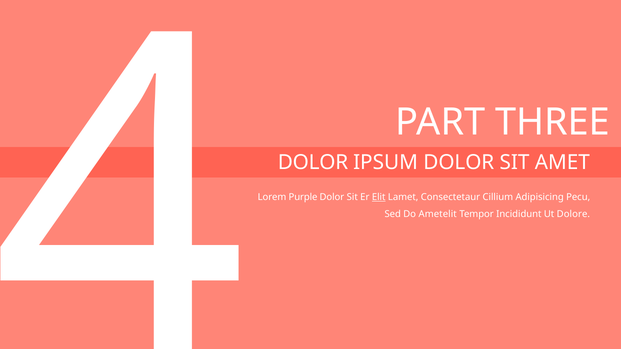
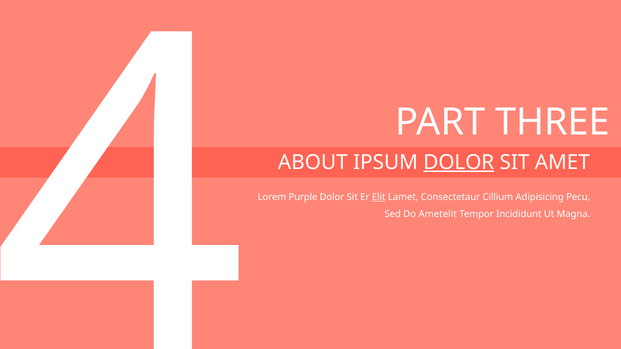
DOLOR at (313, 163): DOLOR -> ABOUT
DOLOR at (459, 163) underline: none -> present
Dolore: Dolore -> Magna
